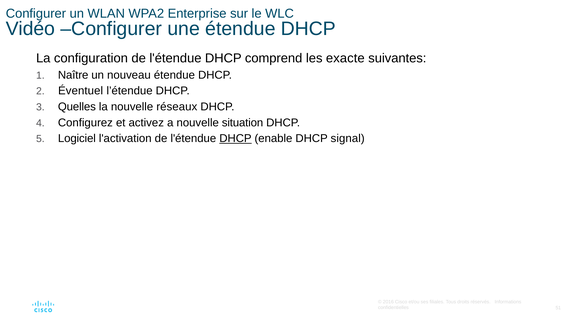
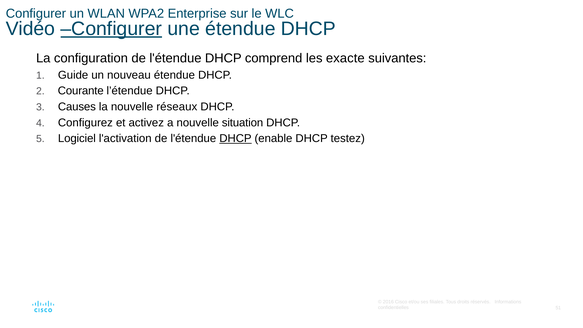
Configurer at (111, 29) underline: none -> present
Naître: Naître -> Guide
Éventuel: Éventuel -> Courante
Quelles: Quelles -> Causes
signal: signal -> testez
